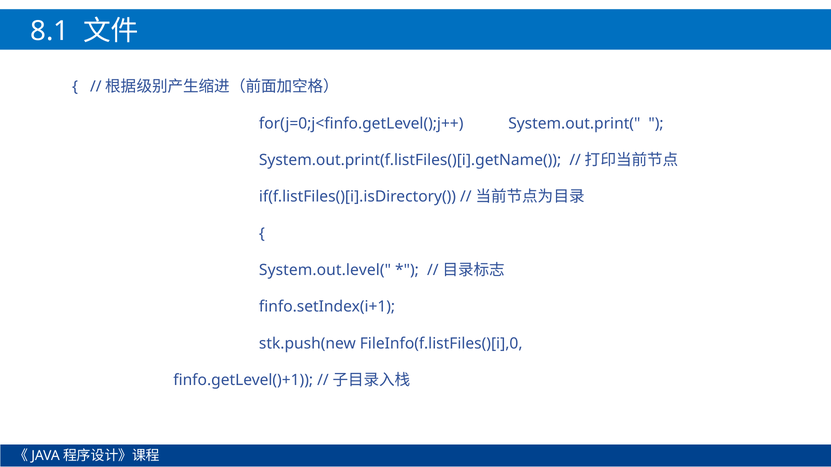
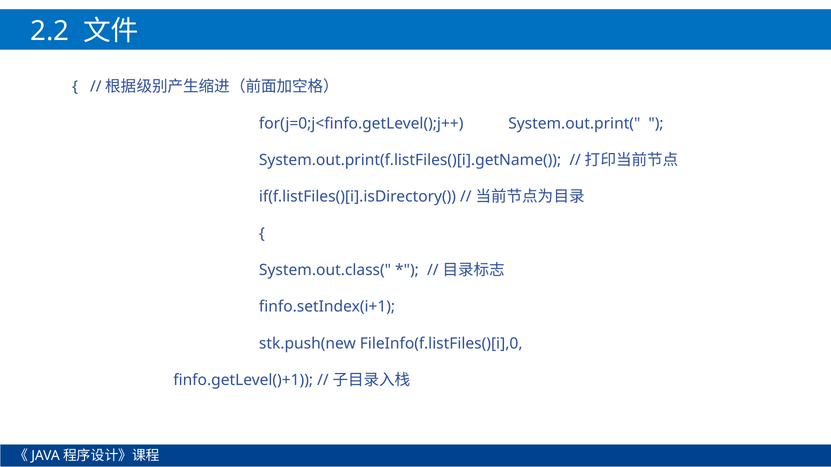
8.1: 8.1 -> 2.2
System.out.level(: System.out.level( -> System.out.class(
